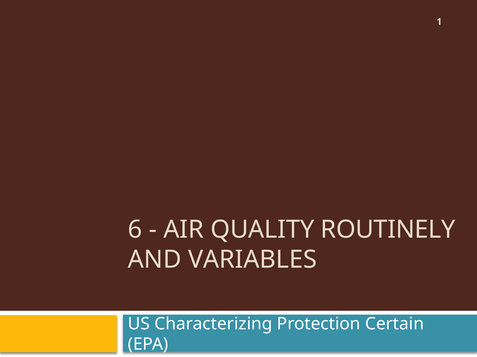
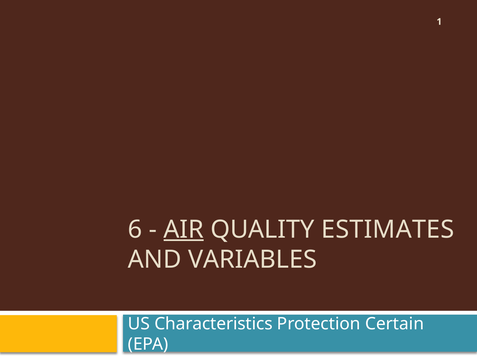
AIR underline: none -> present
ROUTINELY: ROUTINELY -> ESTIMATES
Characterizing: Characterizing -> Characteristics
